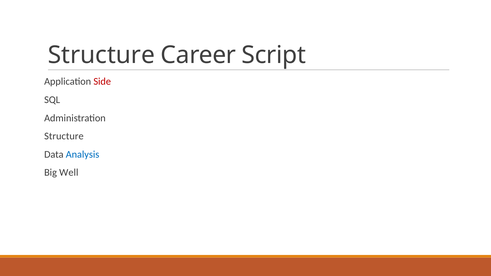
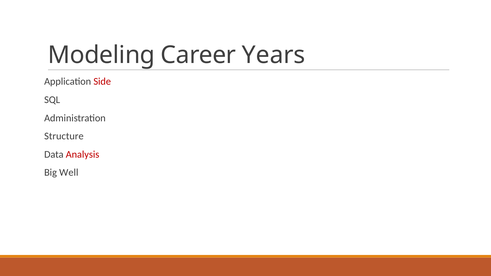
Structure at (101, 55): Structure -> Modeling
Script: Script -> Years
Analysis colour: blue -> red
